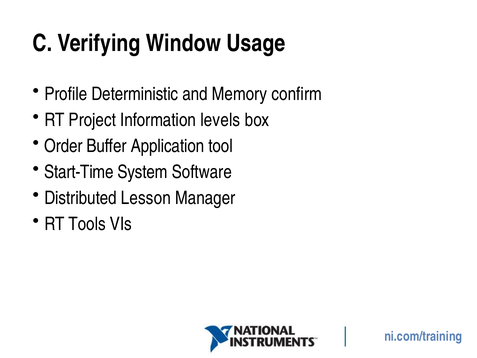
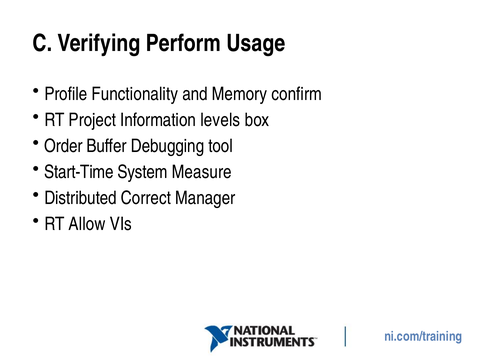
Window: Window -> Perform
Deterministic: Deterministic -> Functionality
Application: Application -> Debugging
Software: Software -> Measure
Lesson: Lesson -> Correct
Tools: Tools -> Allow
